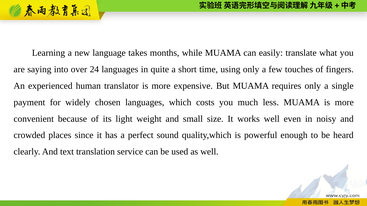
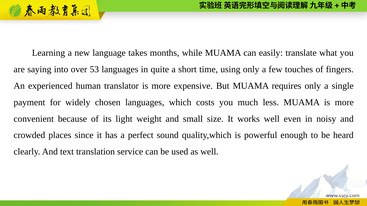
24: 24 -> 53
